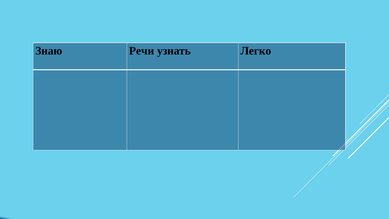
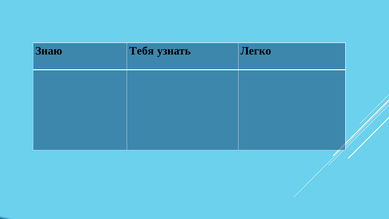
Речи: Речи -> Тебя
